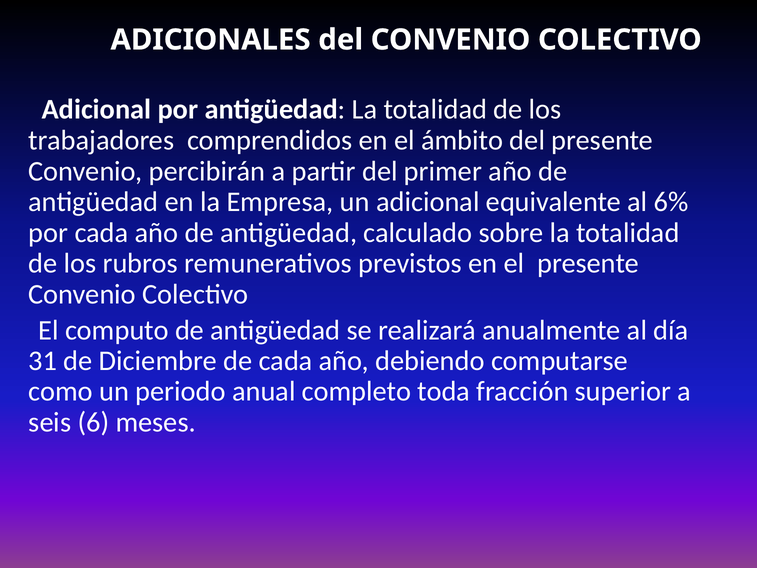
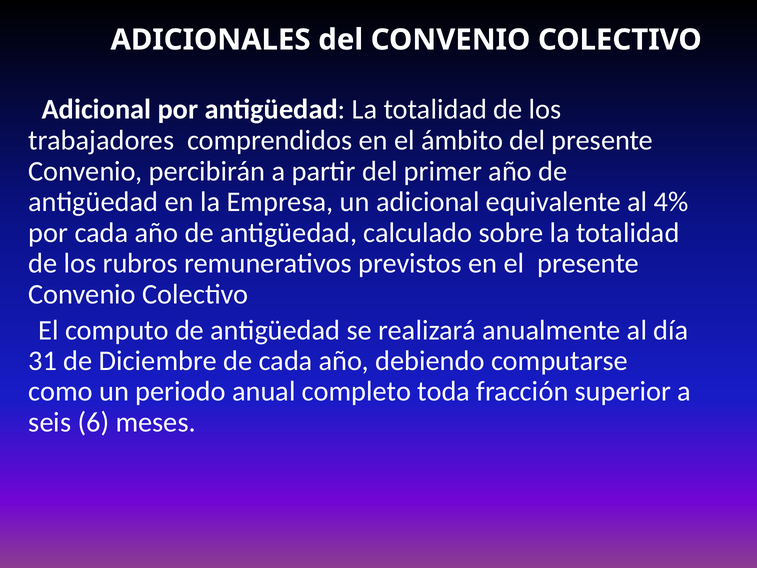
6%: 6% -> 4%
